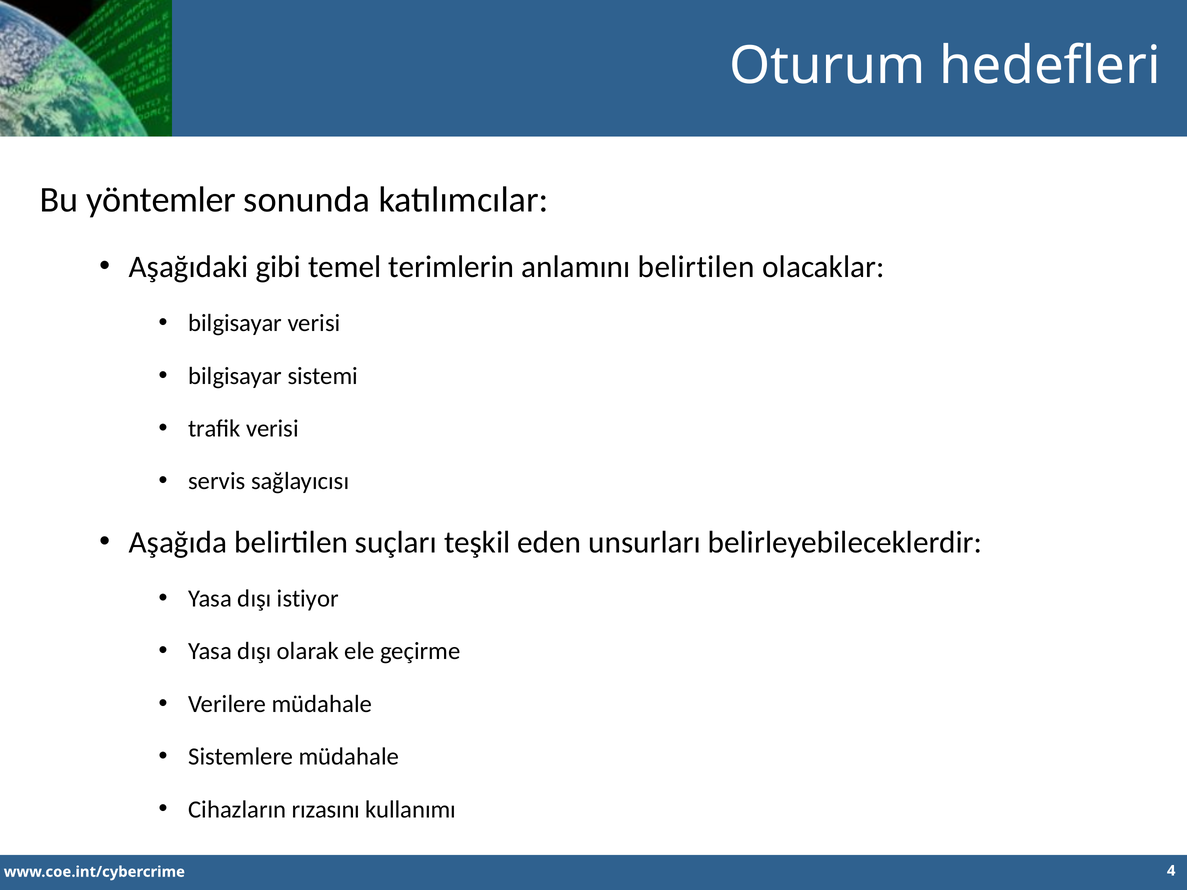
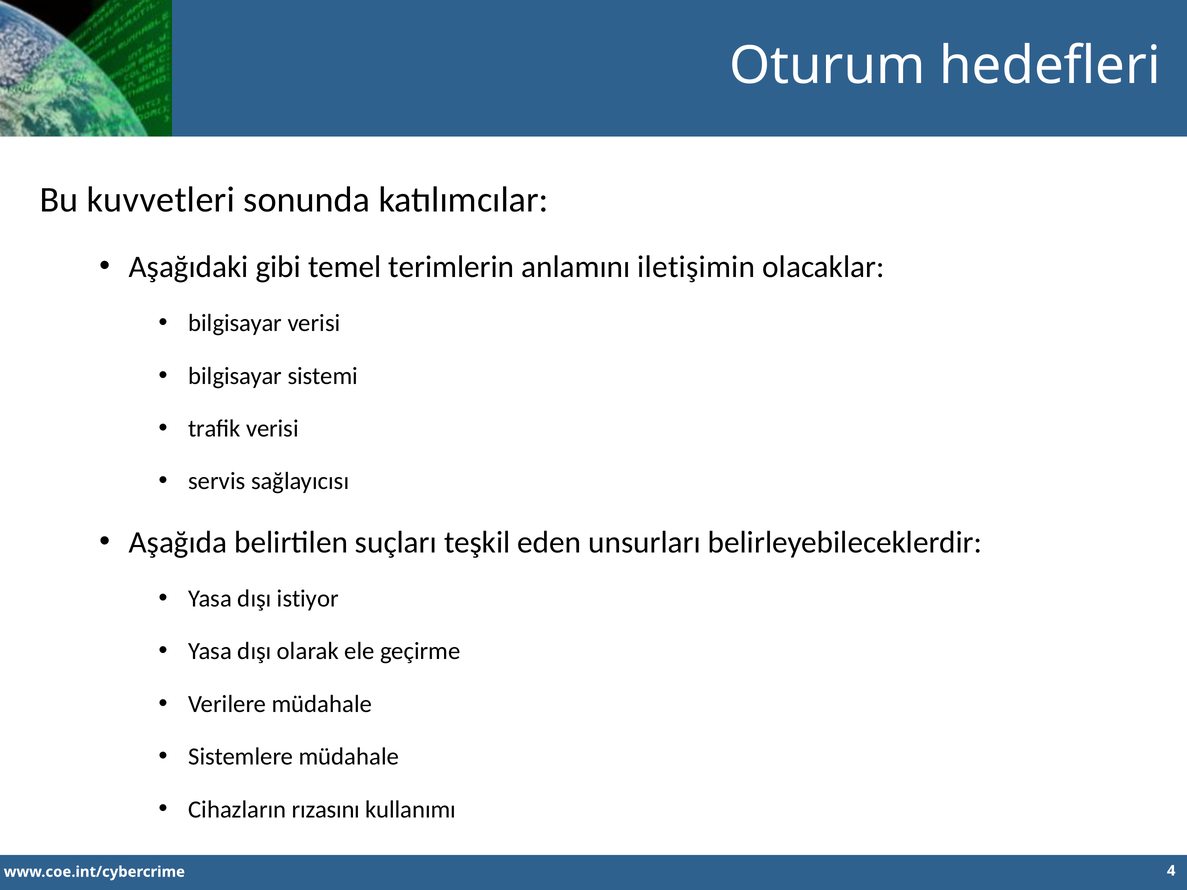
yöntemler: yöntemler -> kuvvetleri
anlamını belirtilen: belirtilen -> iletişimin
